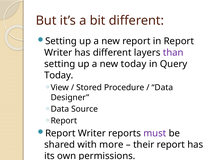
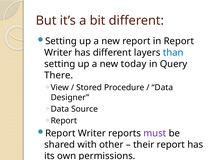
than colour: purple -> blue
Today at (59, 76): Today -> There
more: more -> other
